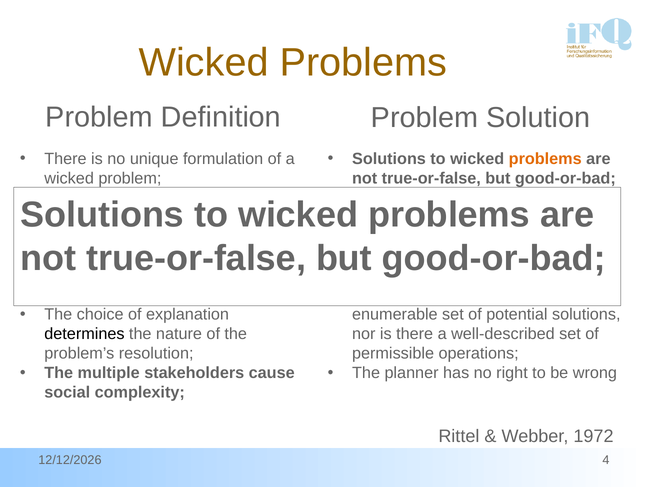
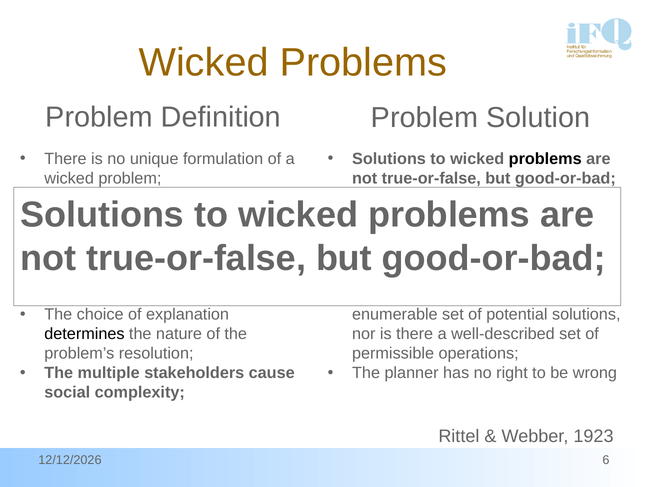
problems at (545, 159) colour: orange -> black
1972: 1972 -> 1923
4: 4 -> 6
